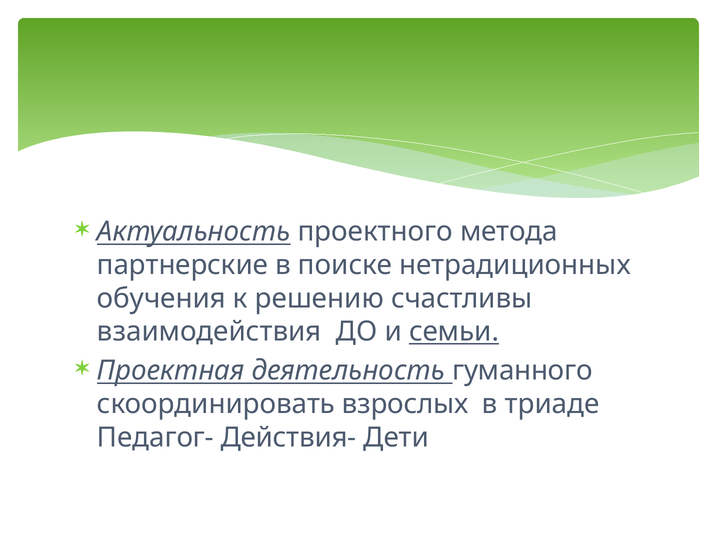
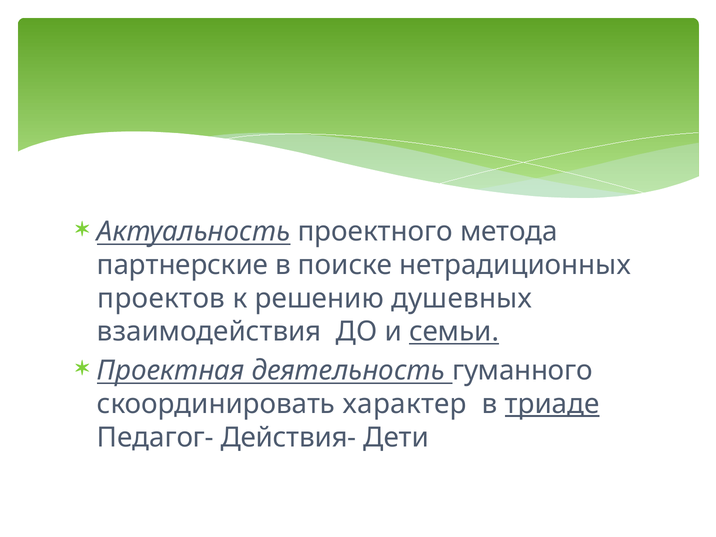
обучения: обучения -> проектов
счастливы: счастливы -> душевных
взрослых: взрослых -> характер
триаде underline: none -> present
